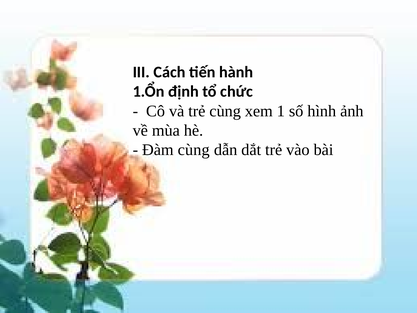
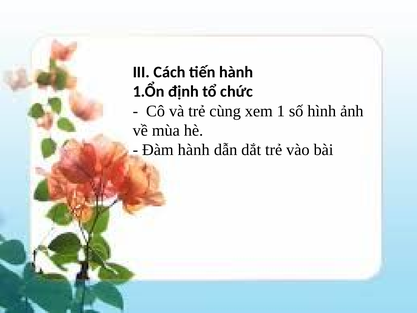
Đàm cùng: cùng -> hành
